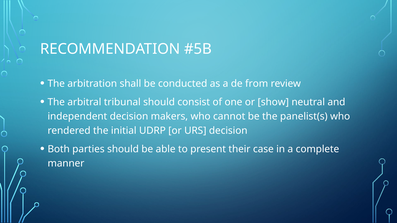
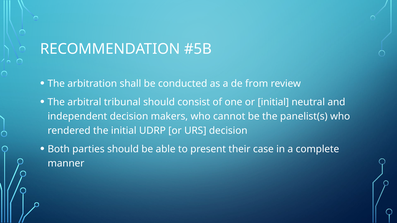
or show: show -> initial
